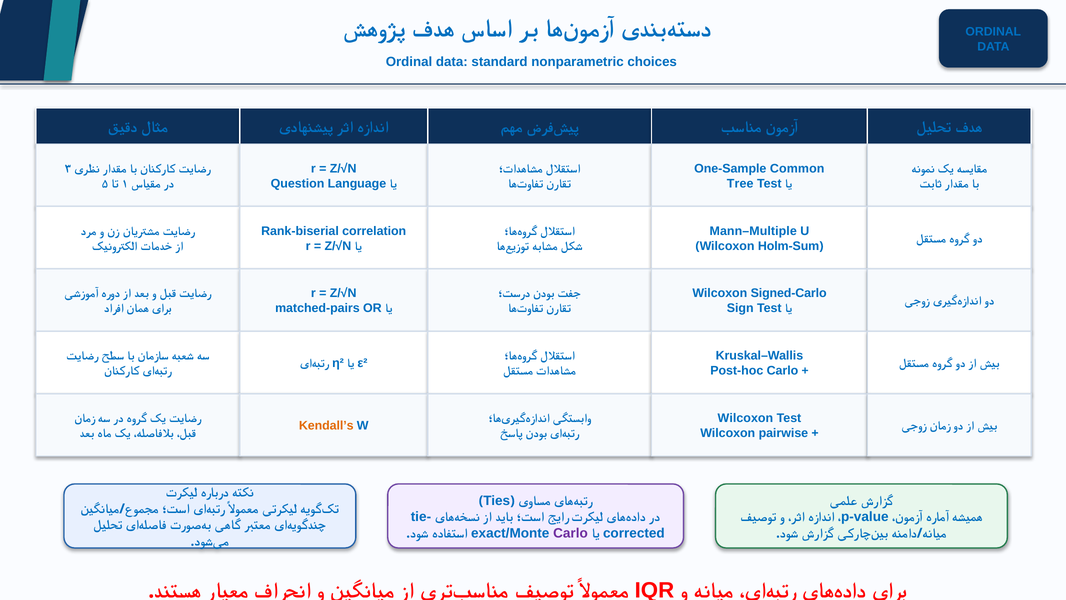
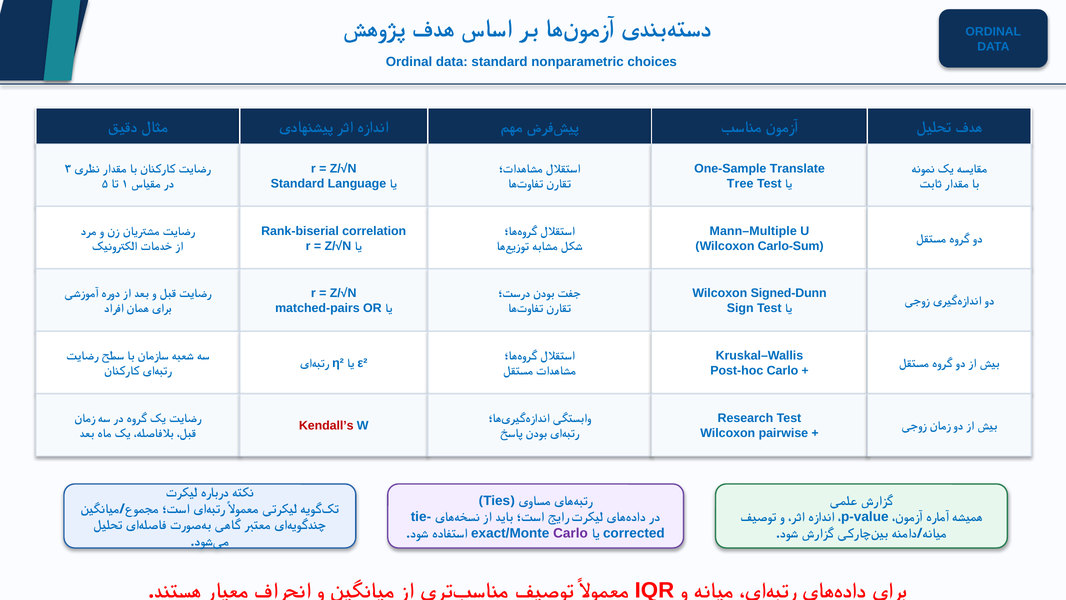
Common: Common -> Translate
Question at (298, 183): Question -> Standard
Holm-Sum: Holm-Sum -> Carlo-Sum
Signed-Carlo: Signed-Carlo -> Signed-Dunn
Wilcoxon at (745, 418): Wilcoxon -> Research
Kendall’s colour: orange -> red
